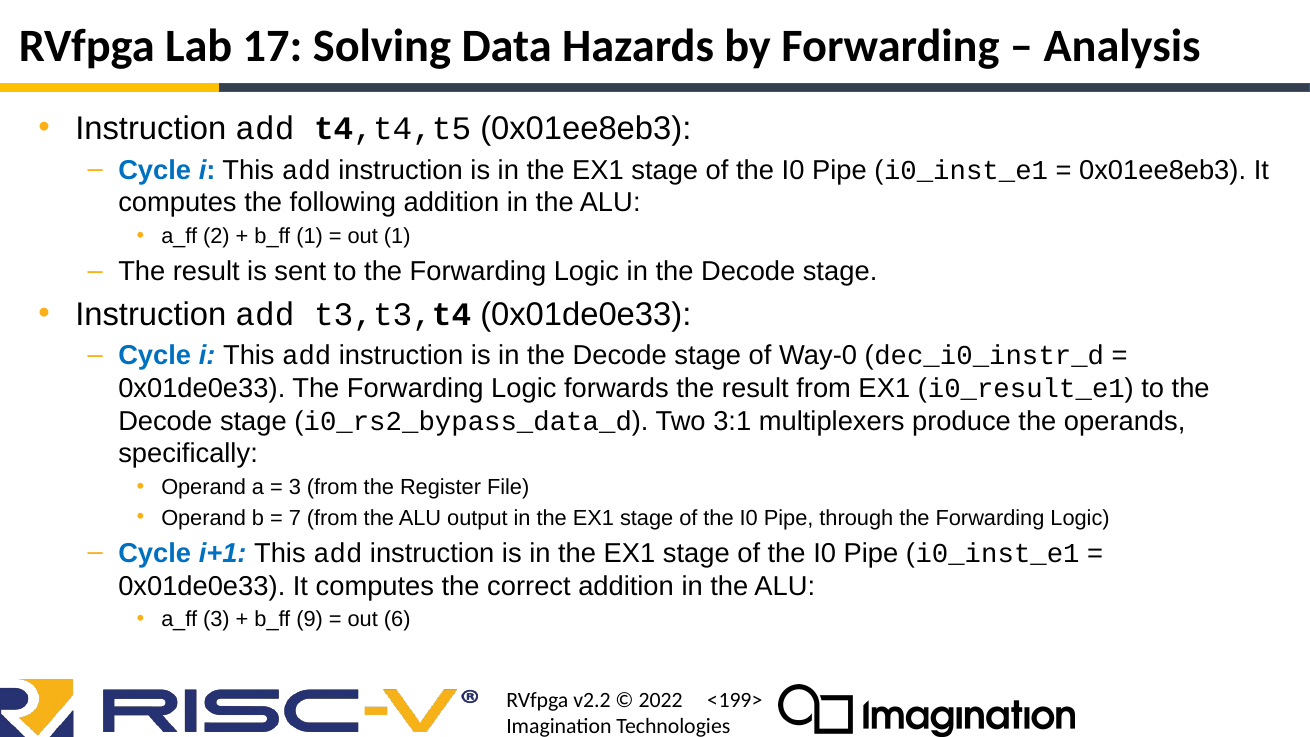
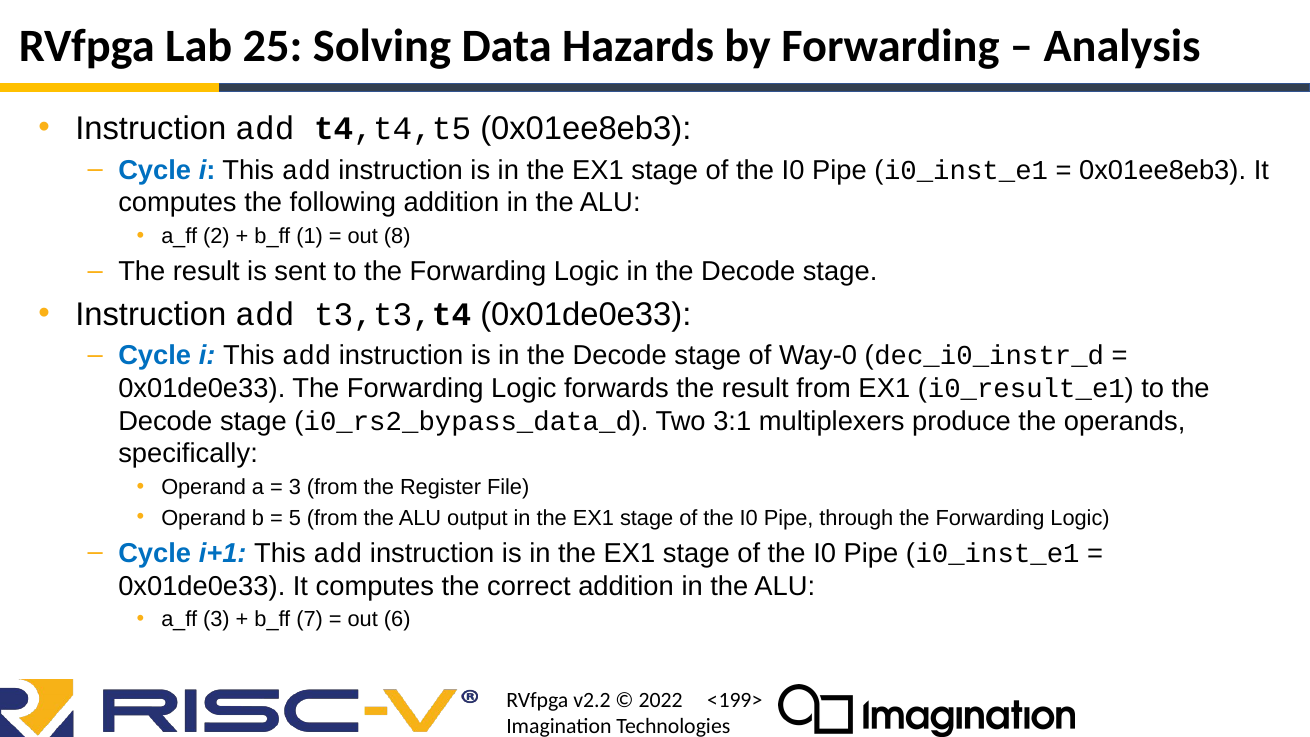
17: 17 -> 25
out 1: 1 -> 8
7: 7 -> 5
9: 9 -> 7
